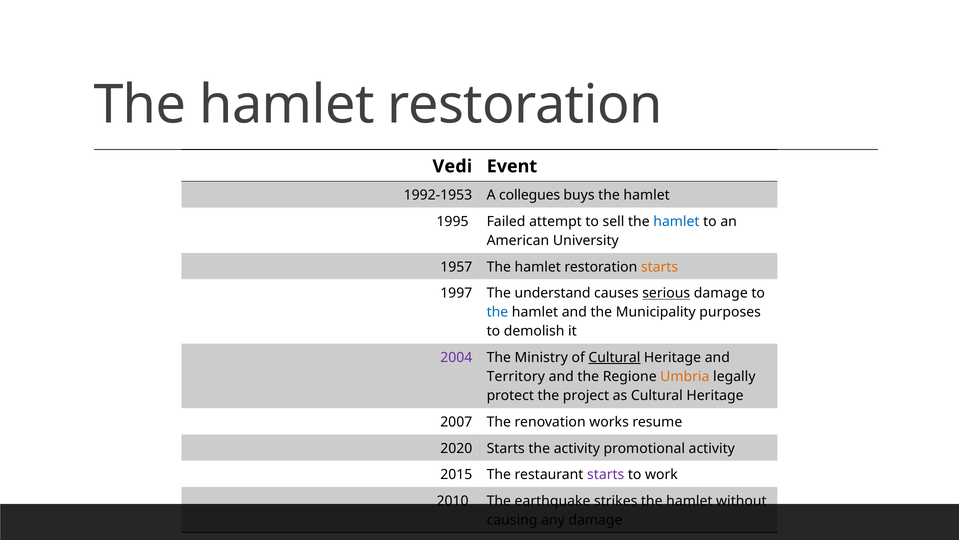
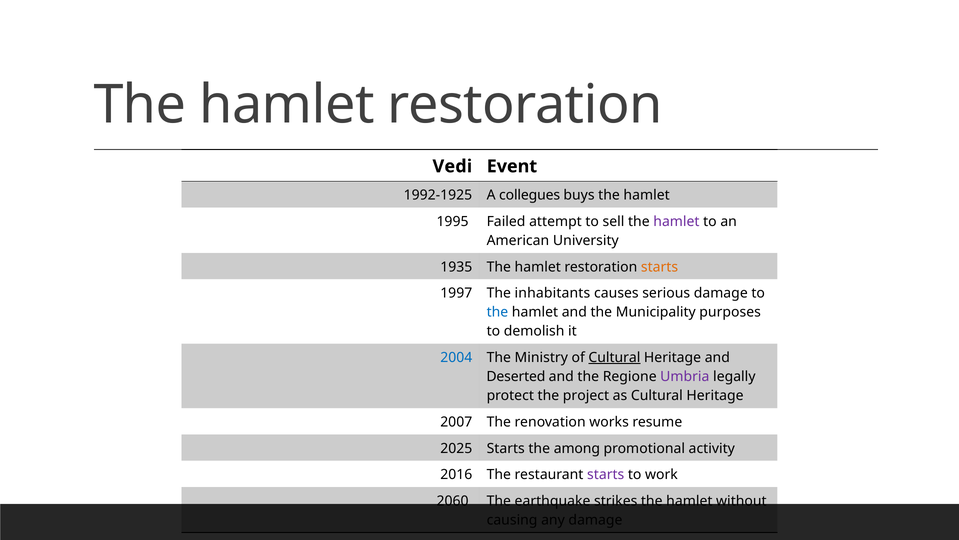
1992-1953: 1992-1953 -> 1992-1925
hamlet at (676, 221) colour: blue -> purple
1957: 1957 -> 1935
understand: understand -> inhabitants
serious underline: present -> none
2004 colour: purple -> blue
Territory: Territory -> Deserted
Umbria colour: orange -> purple
2020: 2020 -> 2025
the activity: activity -> among
2015: 2015 -> 2016
2010: 2010 -> 2060
